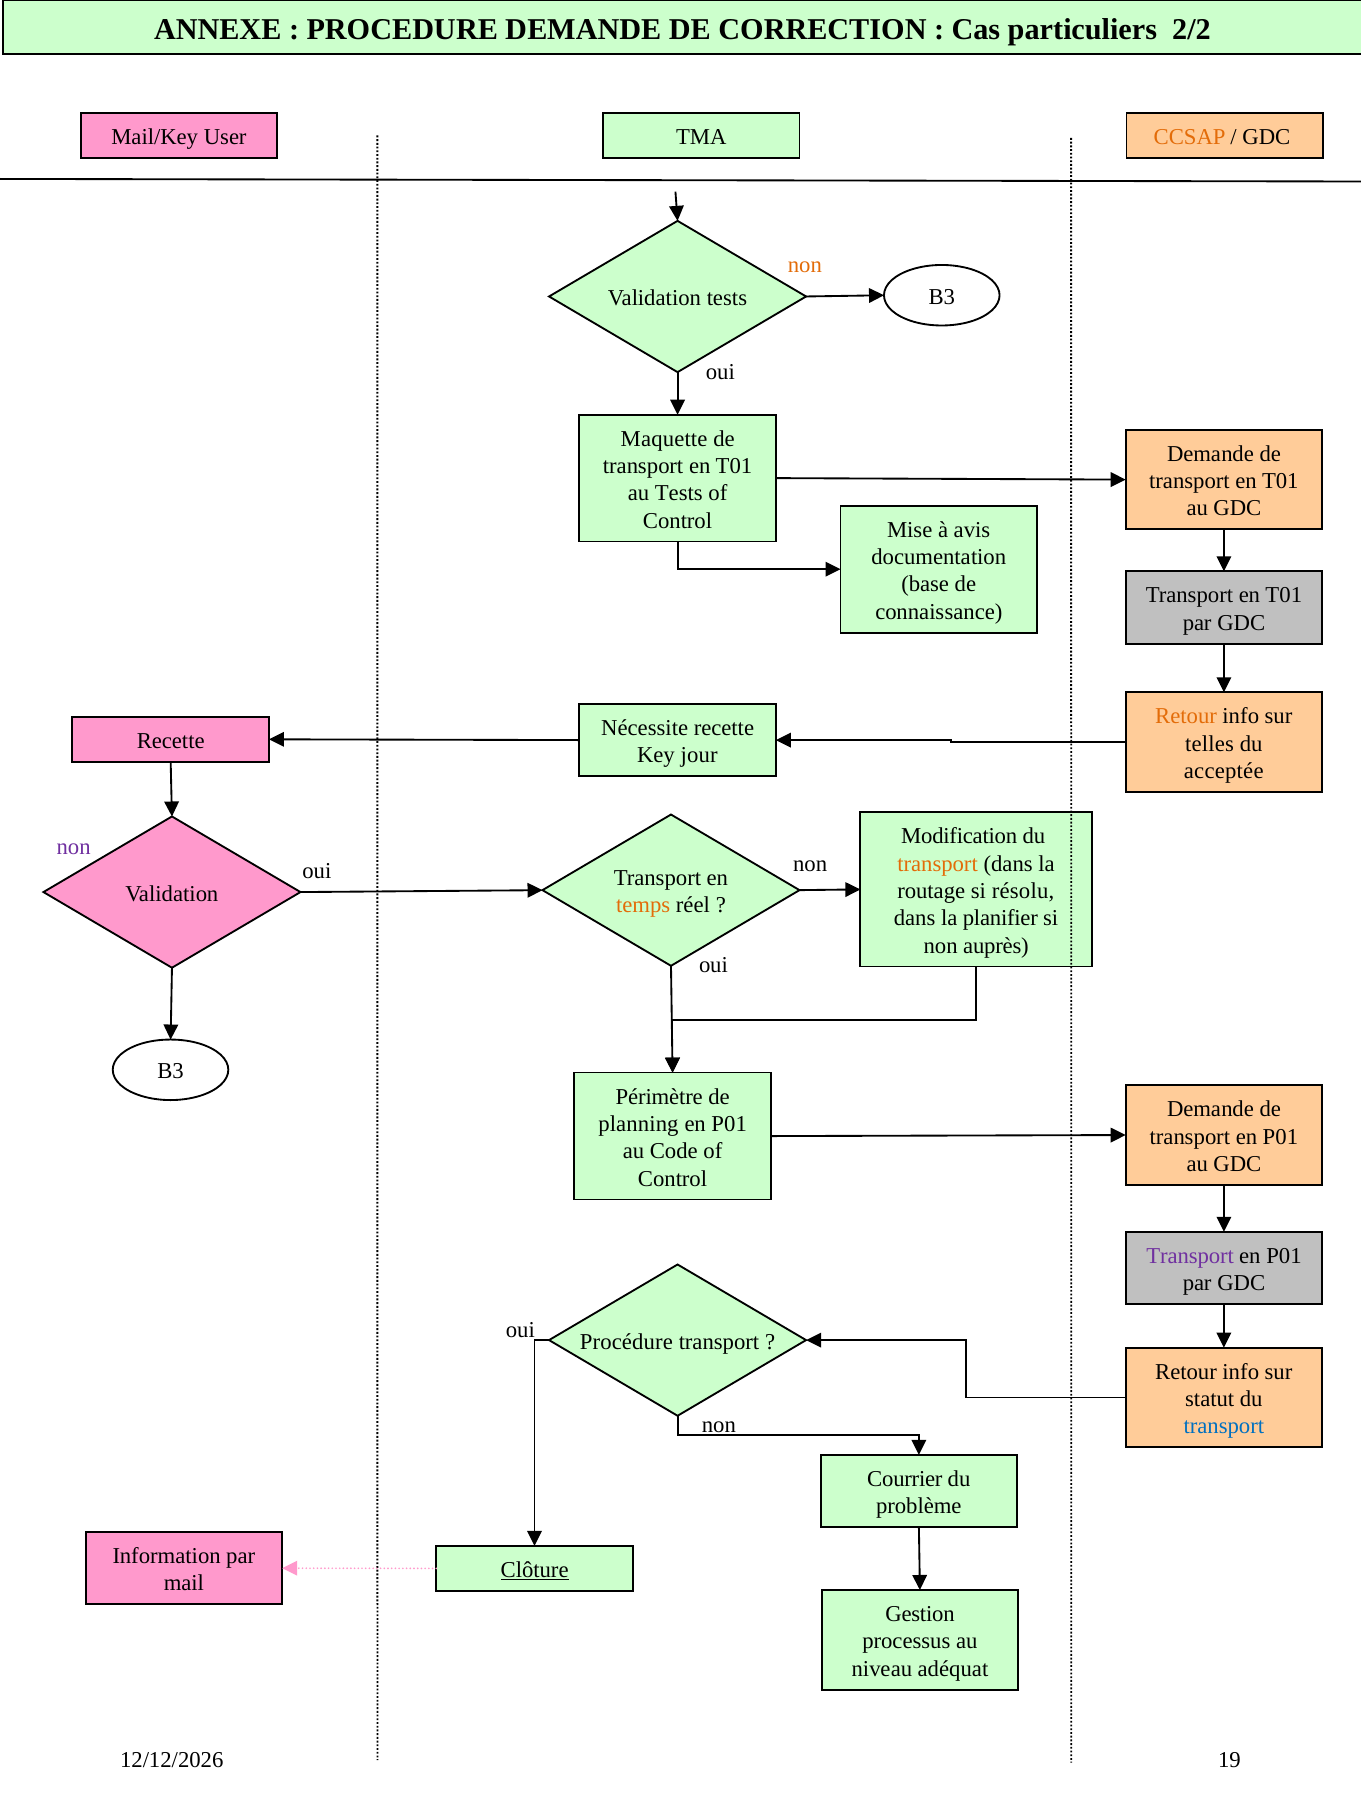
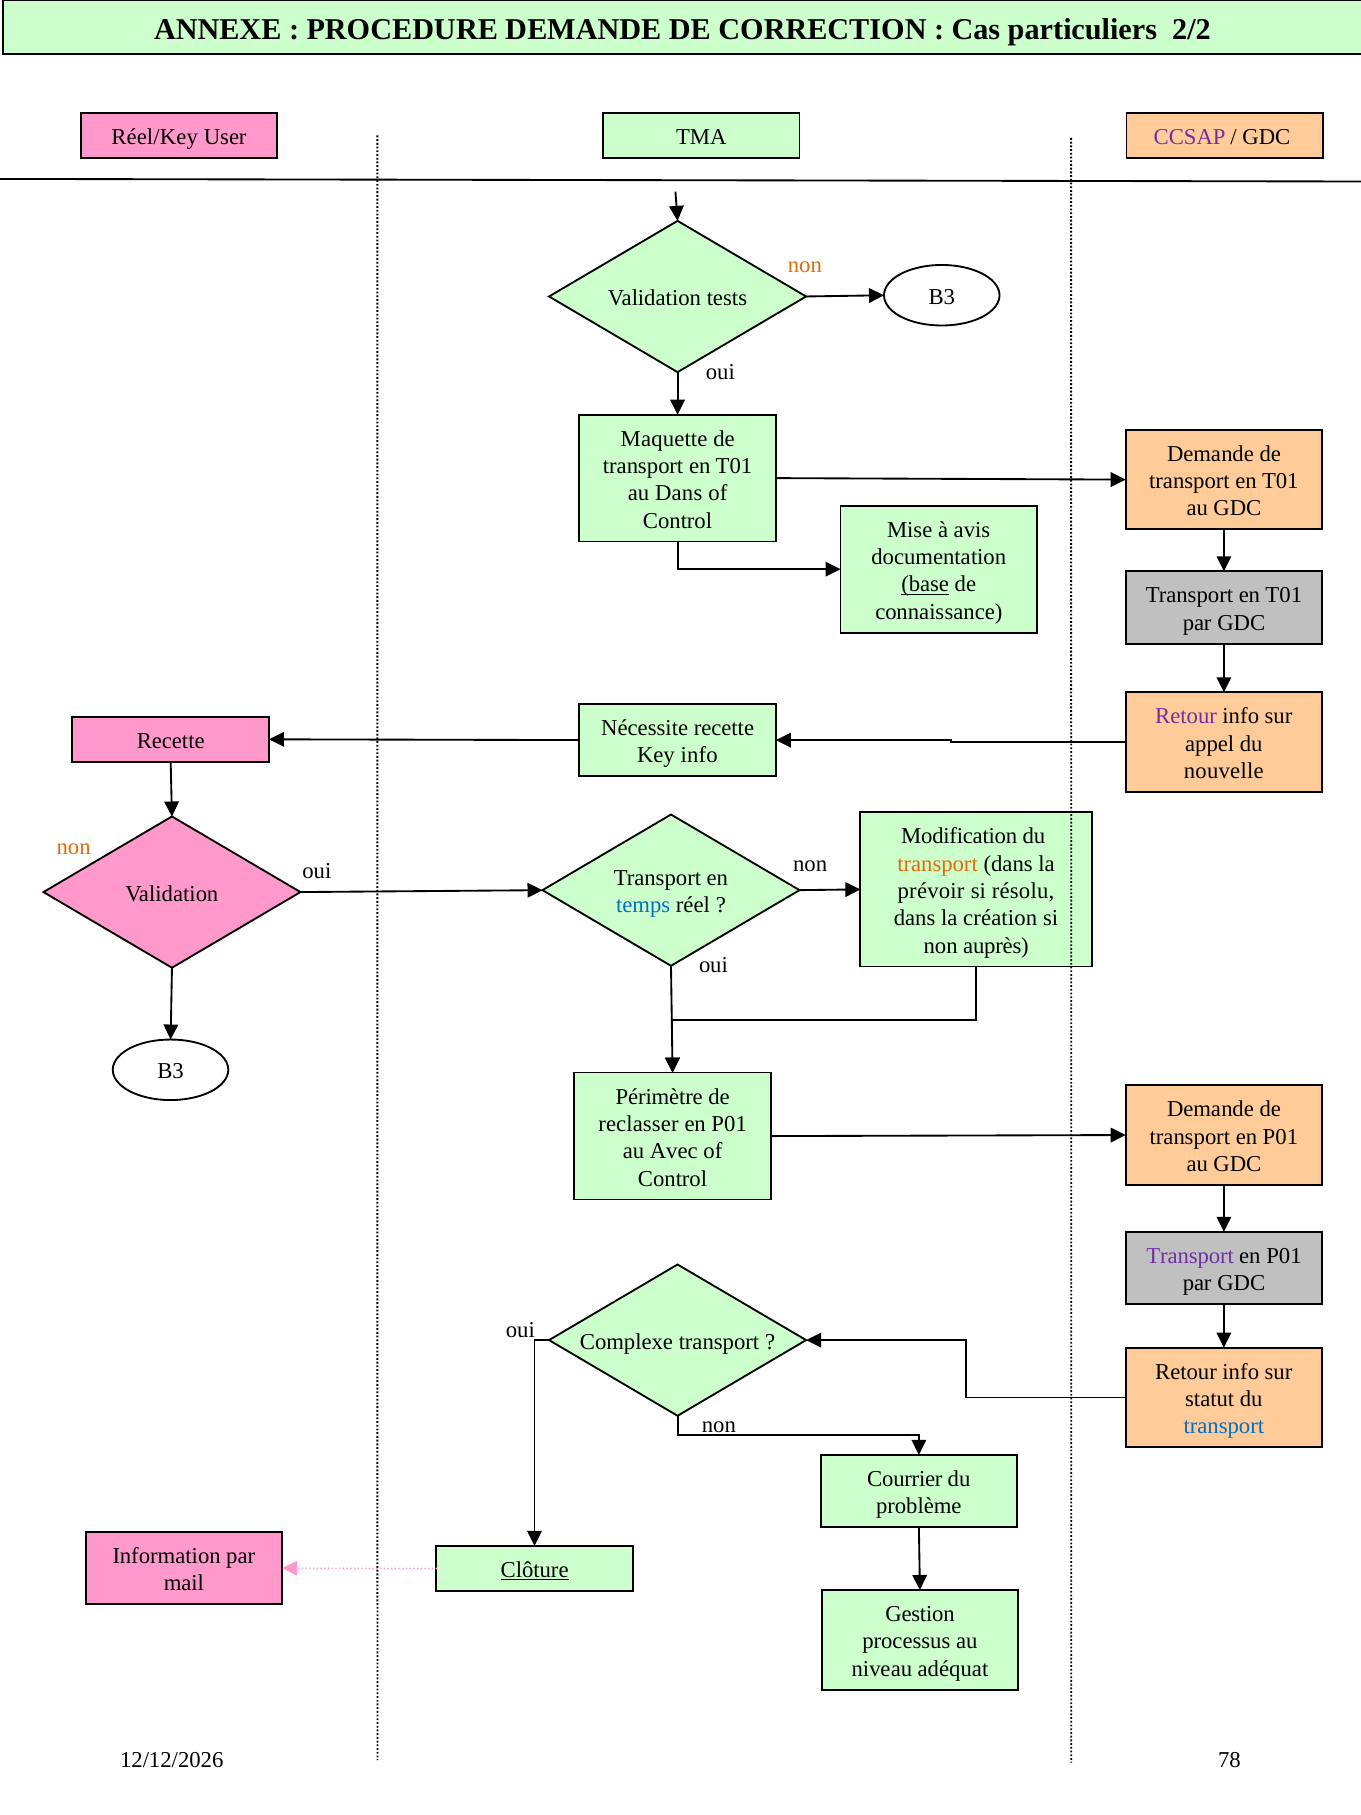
Mail/Key: Mail/Key -> Réel/Key
CCSAP colour: orange -> purple
au Tests: Tests -> Dans
base underline: none -> present
Retour at (1186, 716) colour: orange -> purple
telles: telles -> appel
Key jour: jour -> info
acceptée: acceptée -> nouvelle
non at (74, 847) colour: purple -> orange
routage: routage -> prévoir
temps colour: orange -> blue
planifier: planifier -> création
planning: planning -> reclasser
Code: Code -> Avec
Procédure: Procédure -> Complexe
19: 19 -> 78
